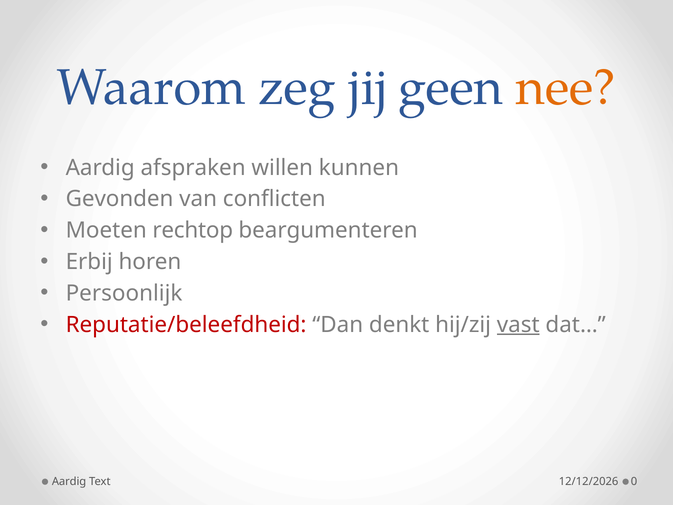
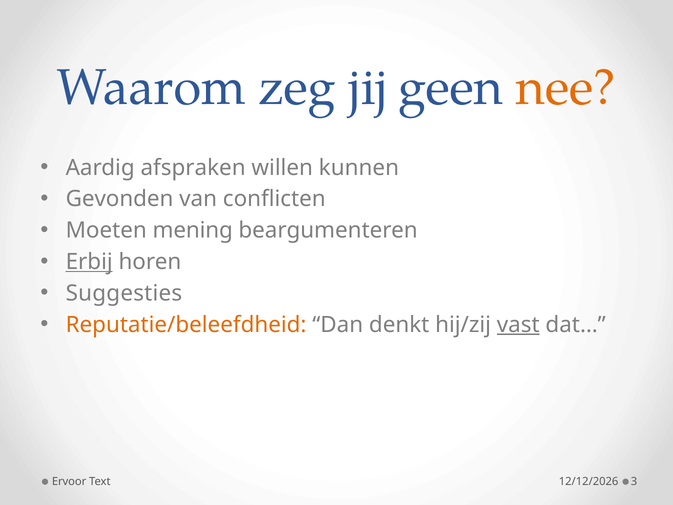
rechtop: rechtop -> mening
Erbij underline: none -> present
Persoonlijk: Persoonlijk -> Suggesties
Reputatie/beleefdheid colour: red -> orange
Aardig at (69, 481): Aardig -> Ervoor
0: 0 -> 3
